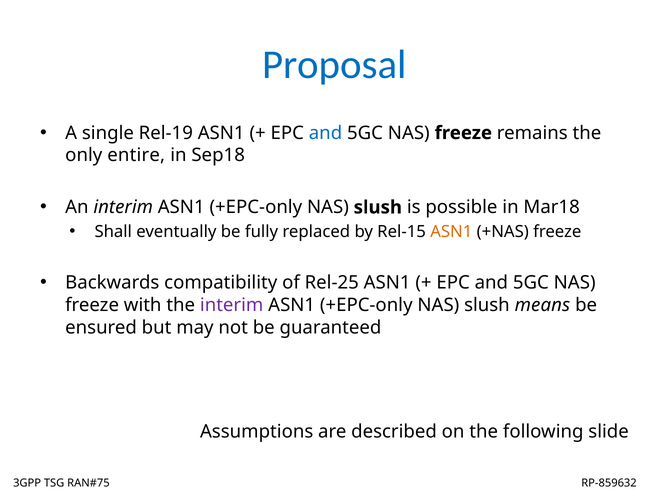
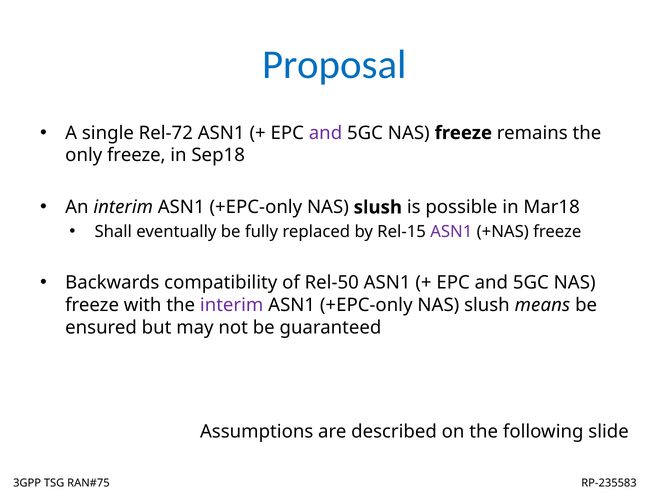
Rel-19: Rel-19 -> Rel-72
and at (325, 133) colour: blue -> purple
only entire: entire -> freeze
ASN1 at (451, 232) colour: orange -> purple
Rel-25: Rel-25 -> Rel-50
RP-859632: RP-859632 -> RP-235583
